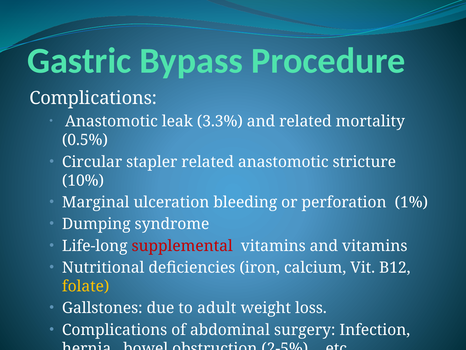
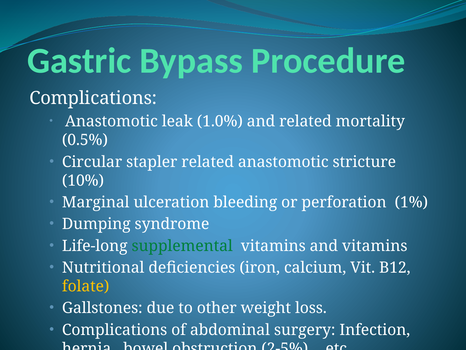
3.3%: 3.3% -> 1.0%
supplemental colour: red -> green
adult: adult -> other
